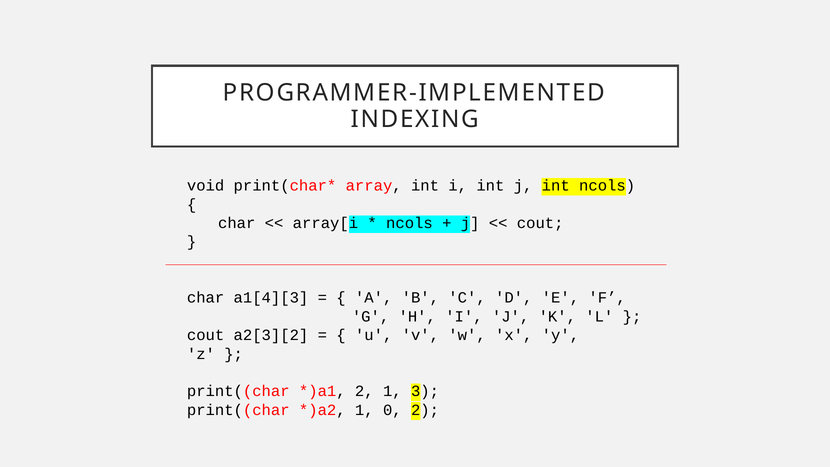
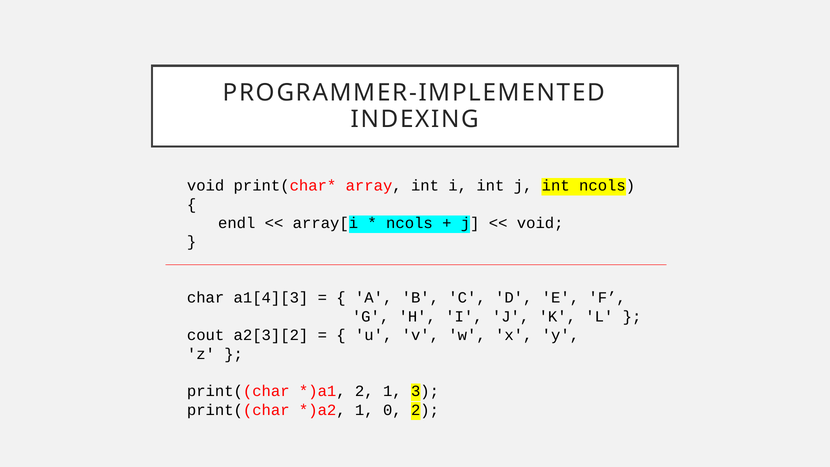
char at (237, 223): char -> endl
cout at (540, 223): cout -> void
